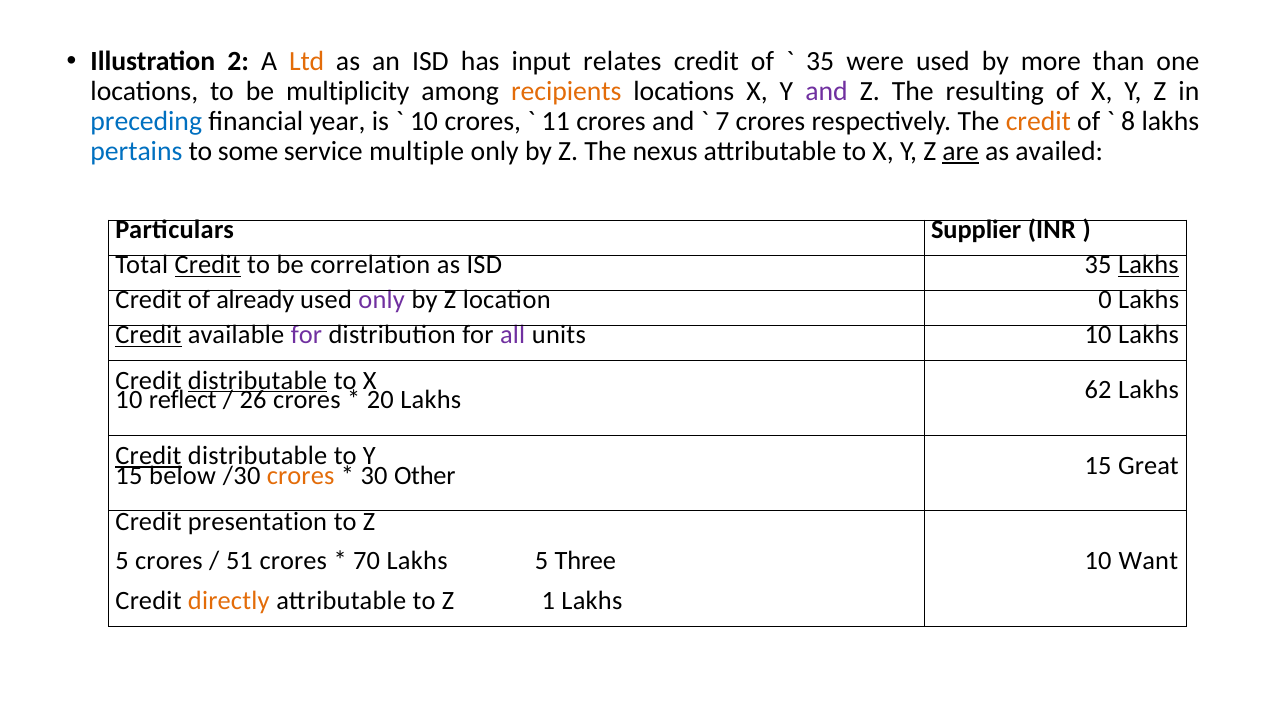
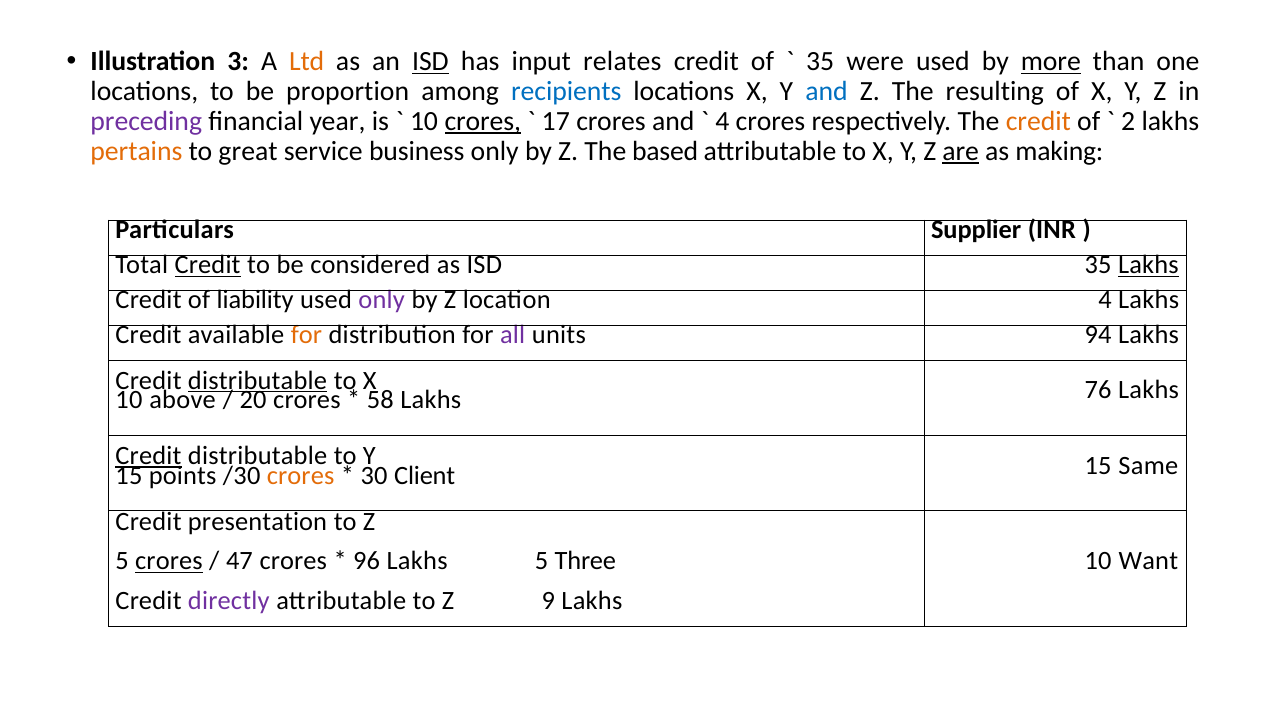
2: 2 -> 3
ISD at (430, 61) underline: none -> present
more underline: none -> present
multiplicity: multiplicity -> proportion
recipients colour: orange -> blue
and at (827, 91) colour: purple -> blue
preceding colour: blue -> purple
crores at (483, 121) underline: none -> present
11: 11 -> 17
7 at (722, 121): 7 -> 4
8: 8 -> 2
pertains colour: blue -> orange
some: some -> great
multiple: multiple -> business
nexus: nexus -> based
availed: availed -> making
correlation: correlation -> considered
already: already -> liability
location 0: 0 -> 4
Credit at (148, 335) underline: present -> none
for at (306, 335) colour: purple -> orange
units 10: 10 -> 94
reflect: reflect -> above
26: 26 -> 20
20: 20 -> 58
62: 62 -> 76
below: below -> points
Other: Other -> Client
Great: Great -> Same
crores at (169, 561) underline: none -> present
51: 51 -> 47
70: 70 -> 96
directly colour: orange -> purple
1: 1 -> 9
